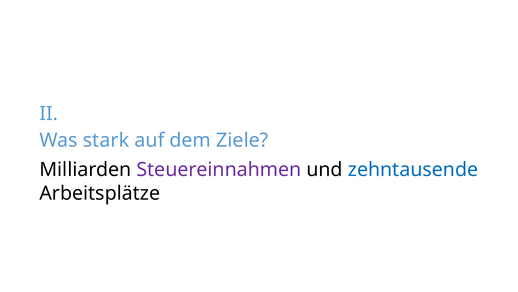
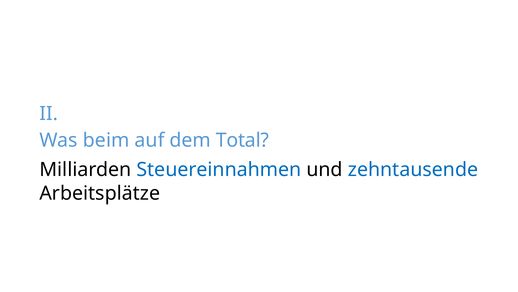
stark: stark -> beim
Ziele: Ziele -> Total
Steuereinnahmen colour: purple -> blue
